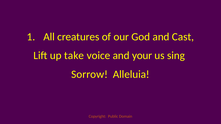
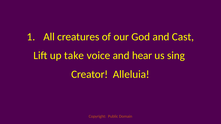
your: your -> hear
Sorrow: Sorrow -> Creator
